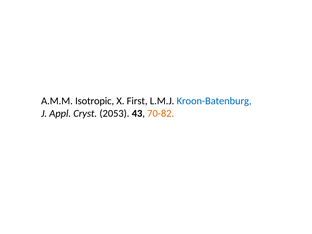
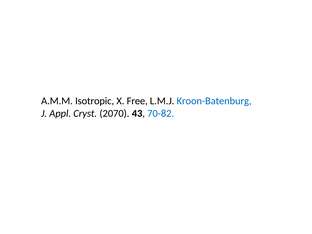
First: First -> Free
2053: 2053 -> 2070
70-82 colour: orange -> blue
